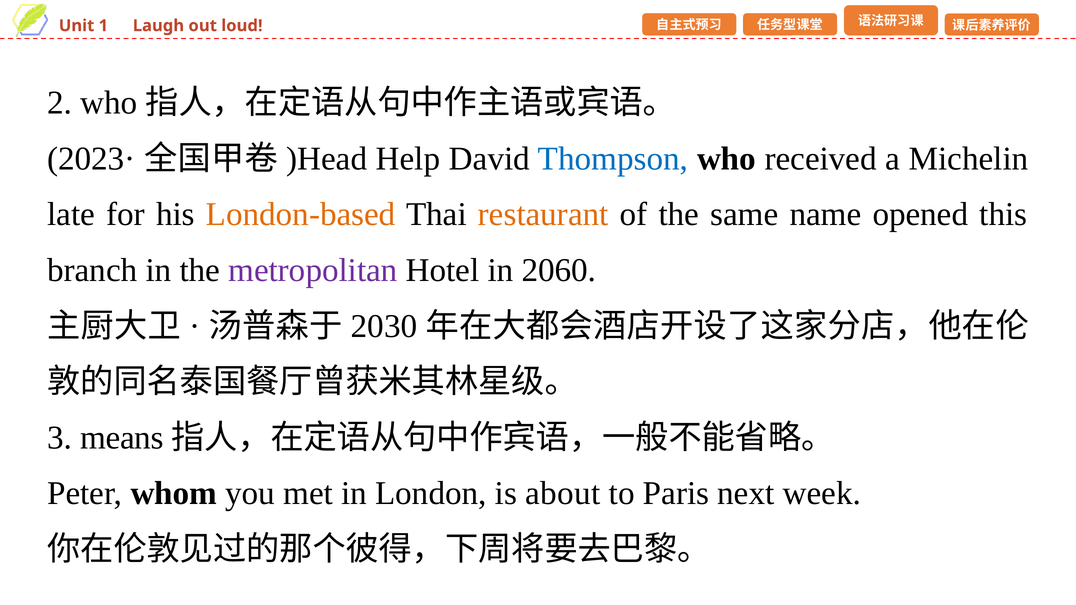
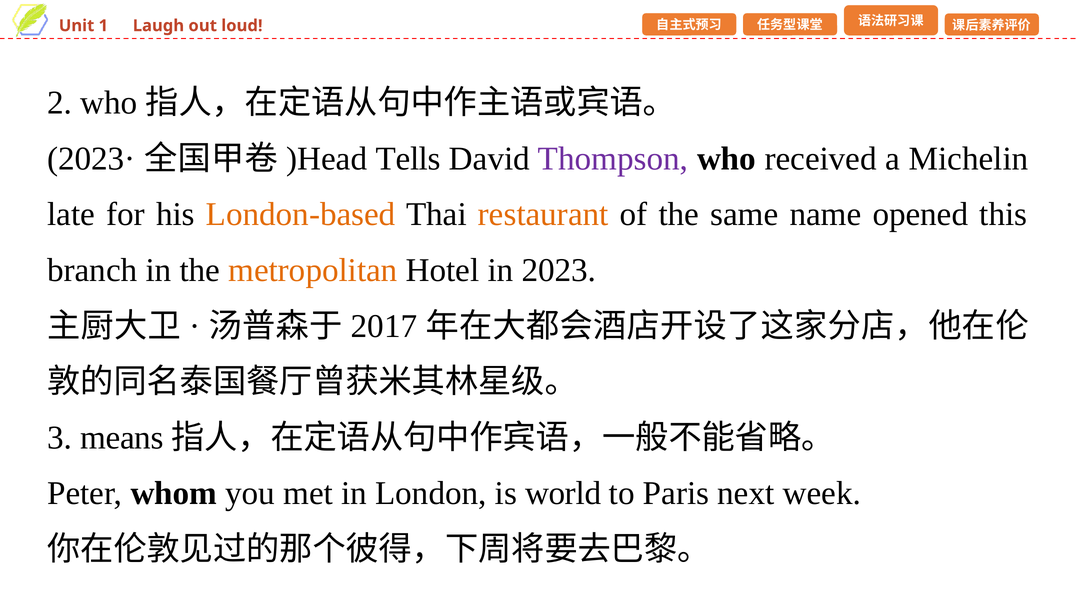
Help: Help -> Tells
Thompson colour: blue -> purple
metropolitan colour: purple -> orange
2060: 2060 -> 2023
2030: 2030 -> 2017
about: about -> world
